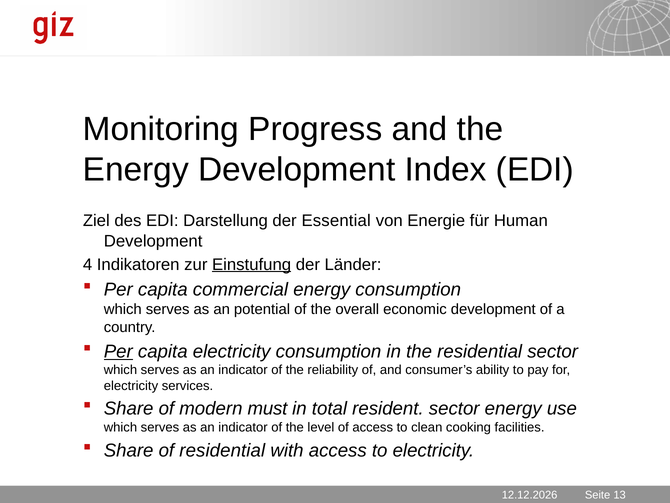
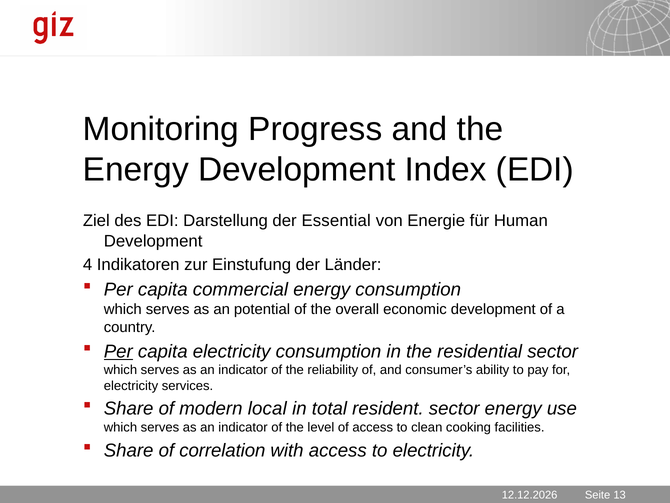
Einstufung underline: present -> none
must: must -> local
of residential: residential -> correlation
